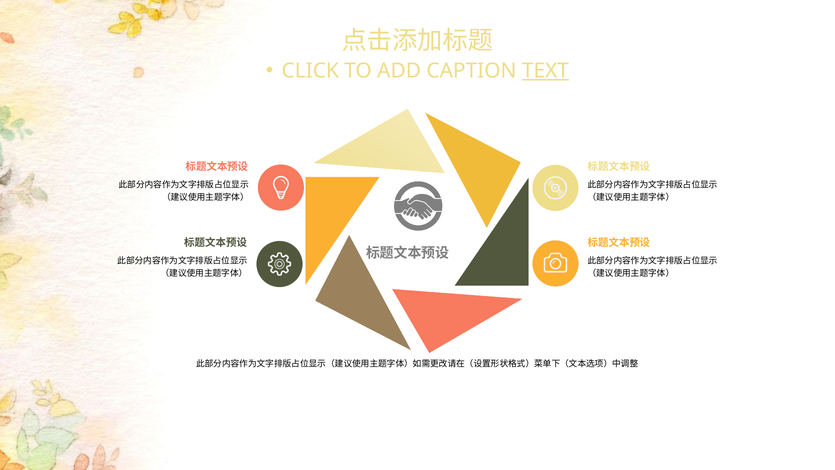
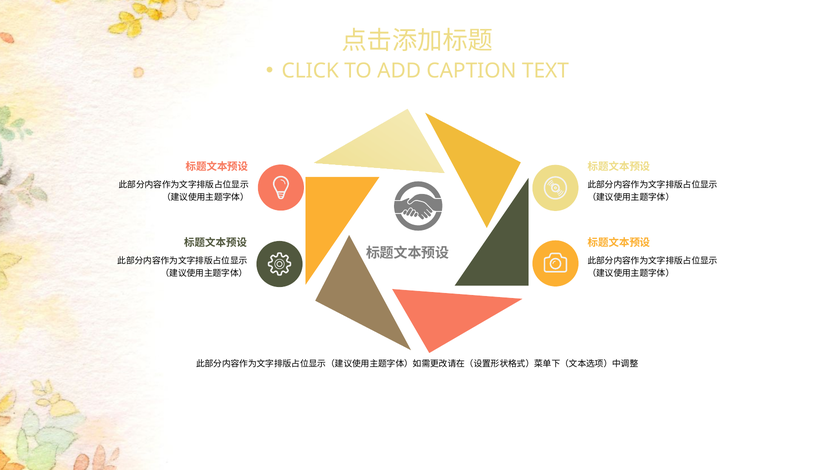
TEXT underline: present -> none
